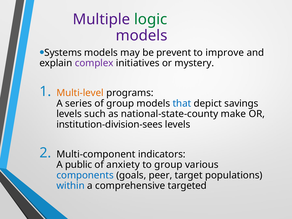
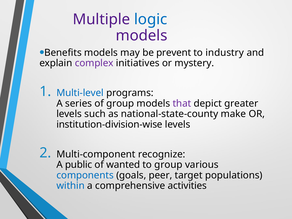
logic colour: green -> blue
Systems: Systems -> Benefits
improve: improve -> industry
Multi-level colour: orange -> blue
that colour: blue -> purple
savings: savings -> greater
institution-division-sees: institution-division-sees -> institution-division-wise
indicators: indicators -> recognize
anxiety: anxiety -> wanted
targeted: targeted -> activities
